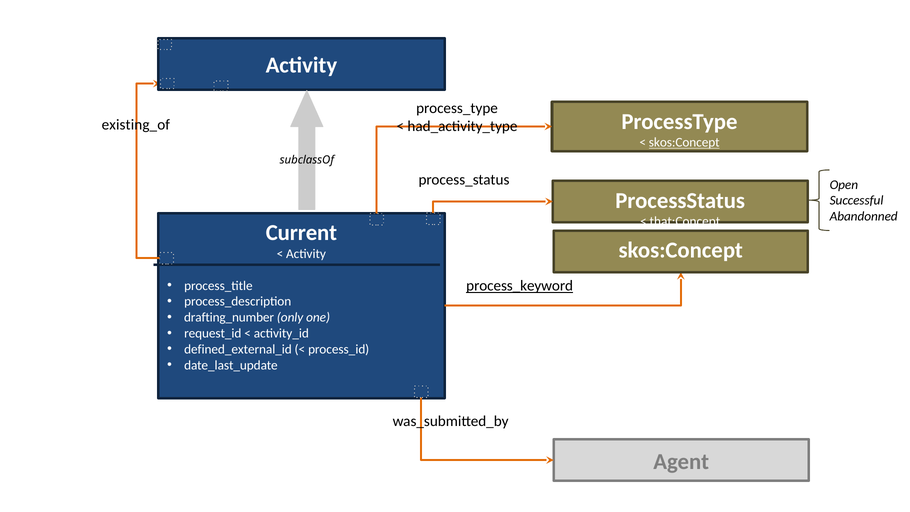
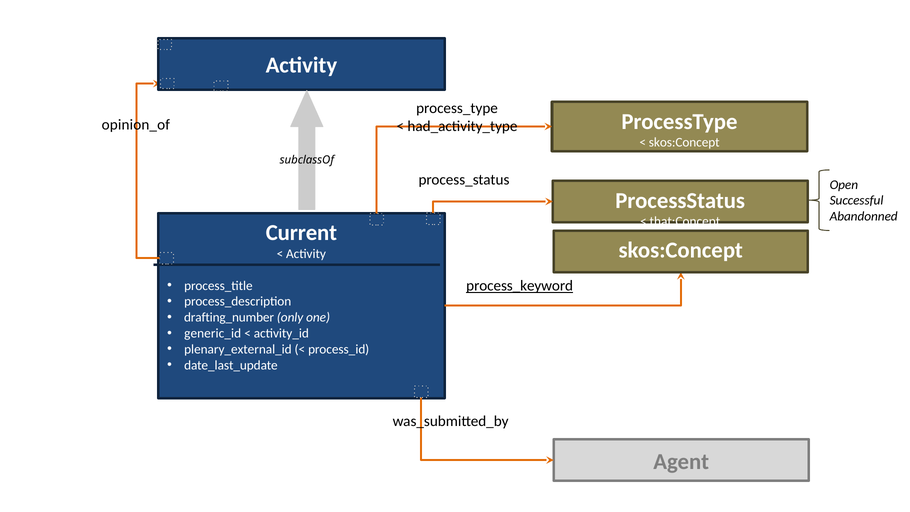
existing_of: existing_of -> opinion_of
skos:Concept at (684, 143) underline: present -> none
request_id: request_id -> generic_id
defined_external_id: defined_external_id -> plenary_external_id
